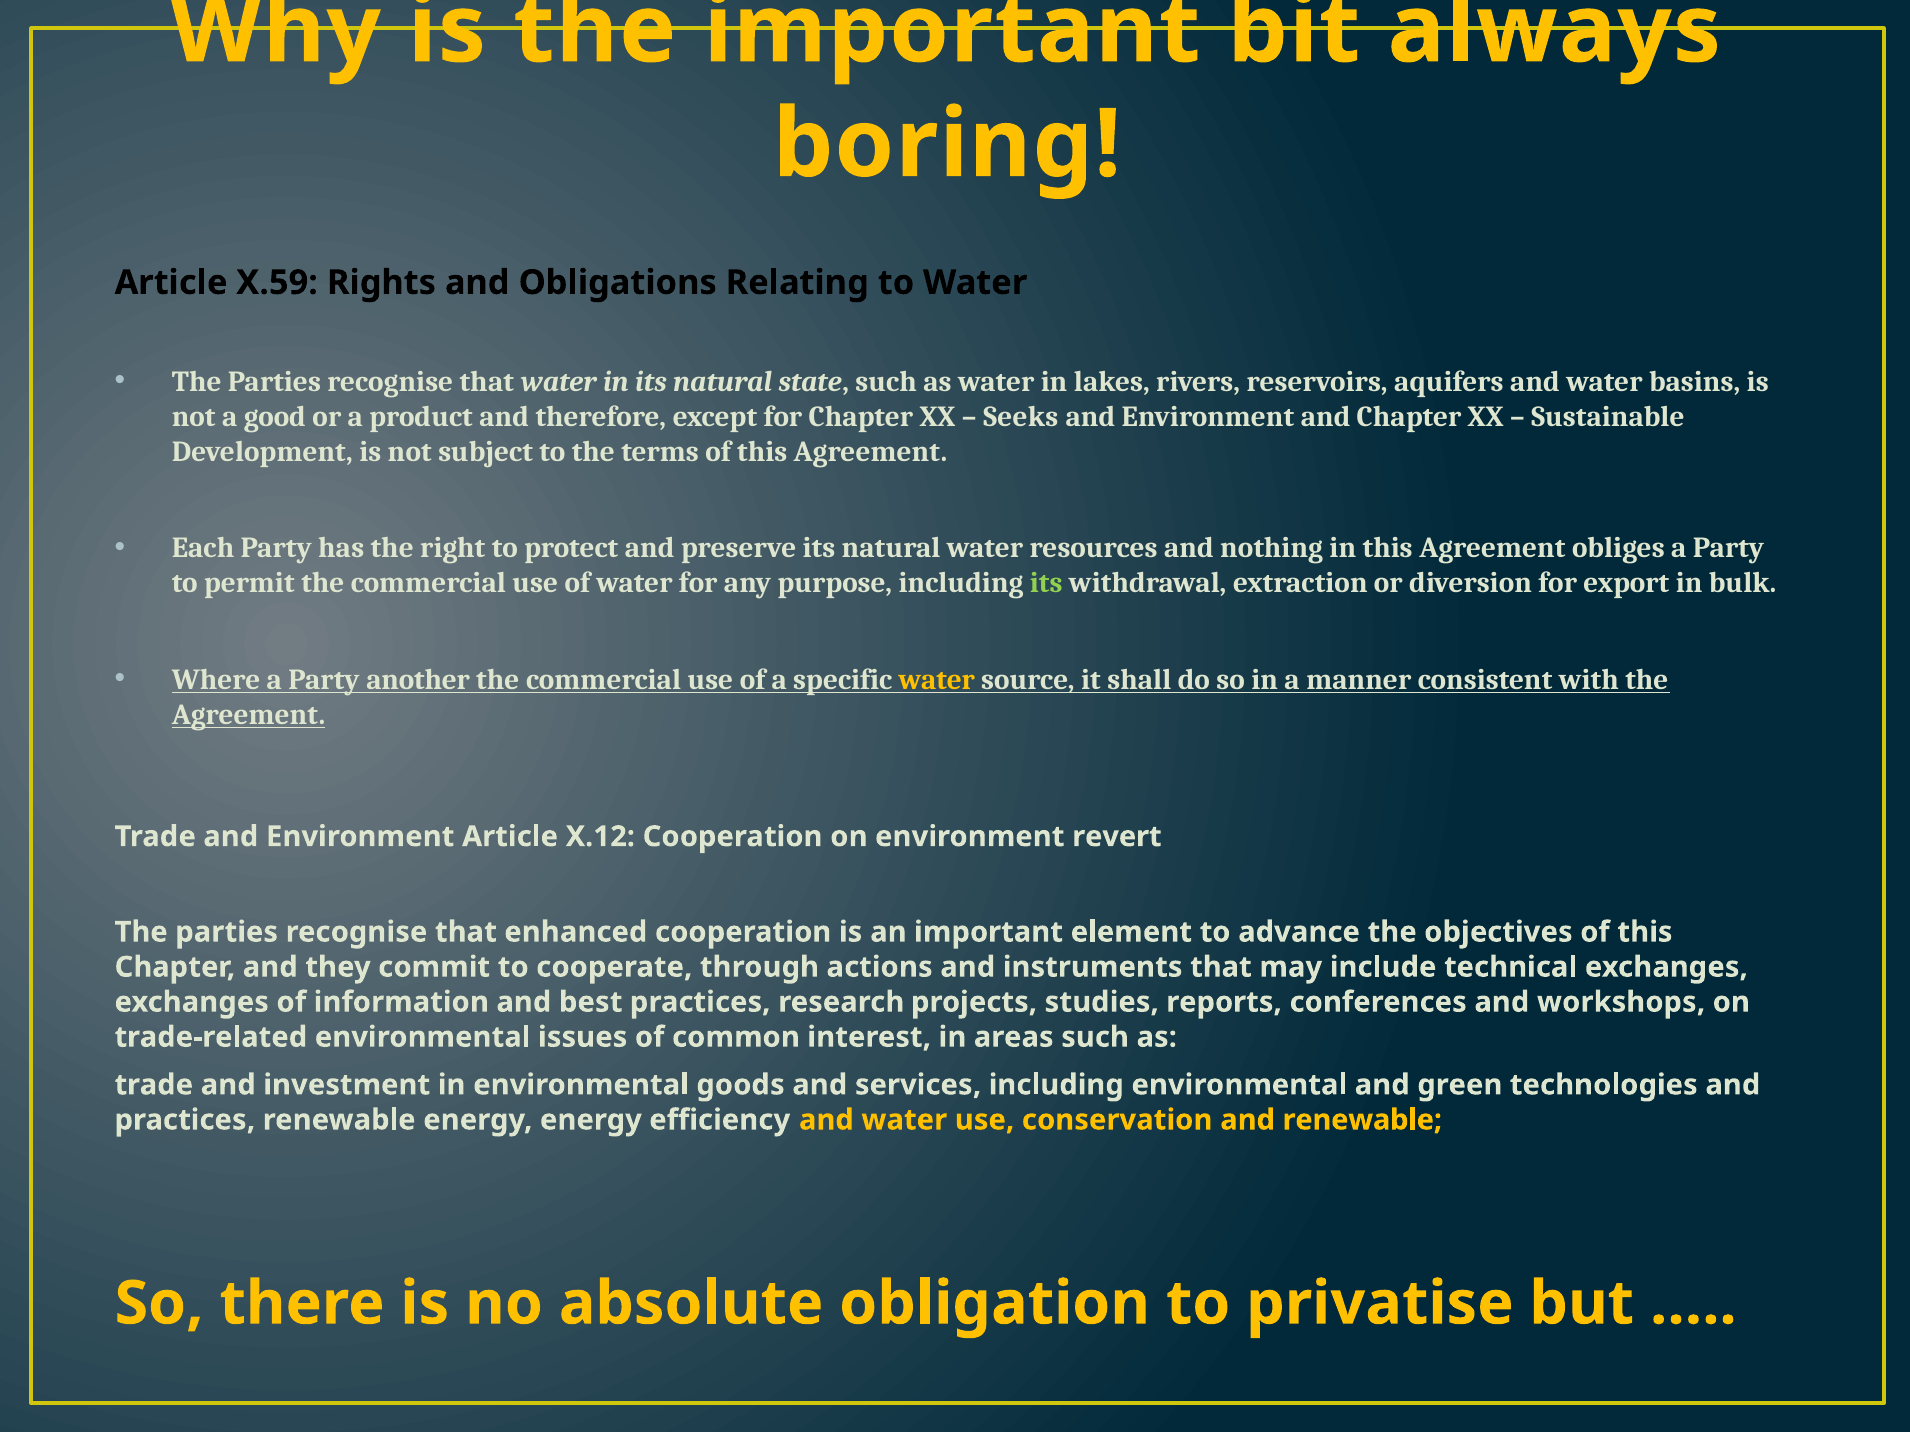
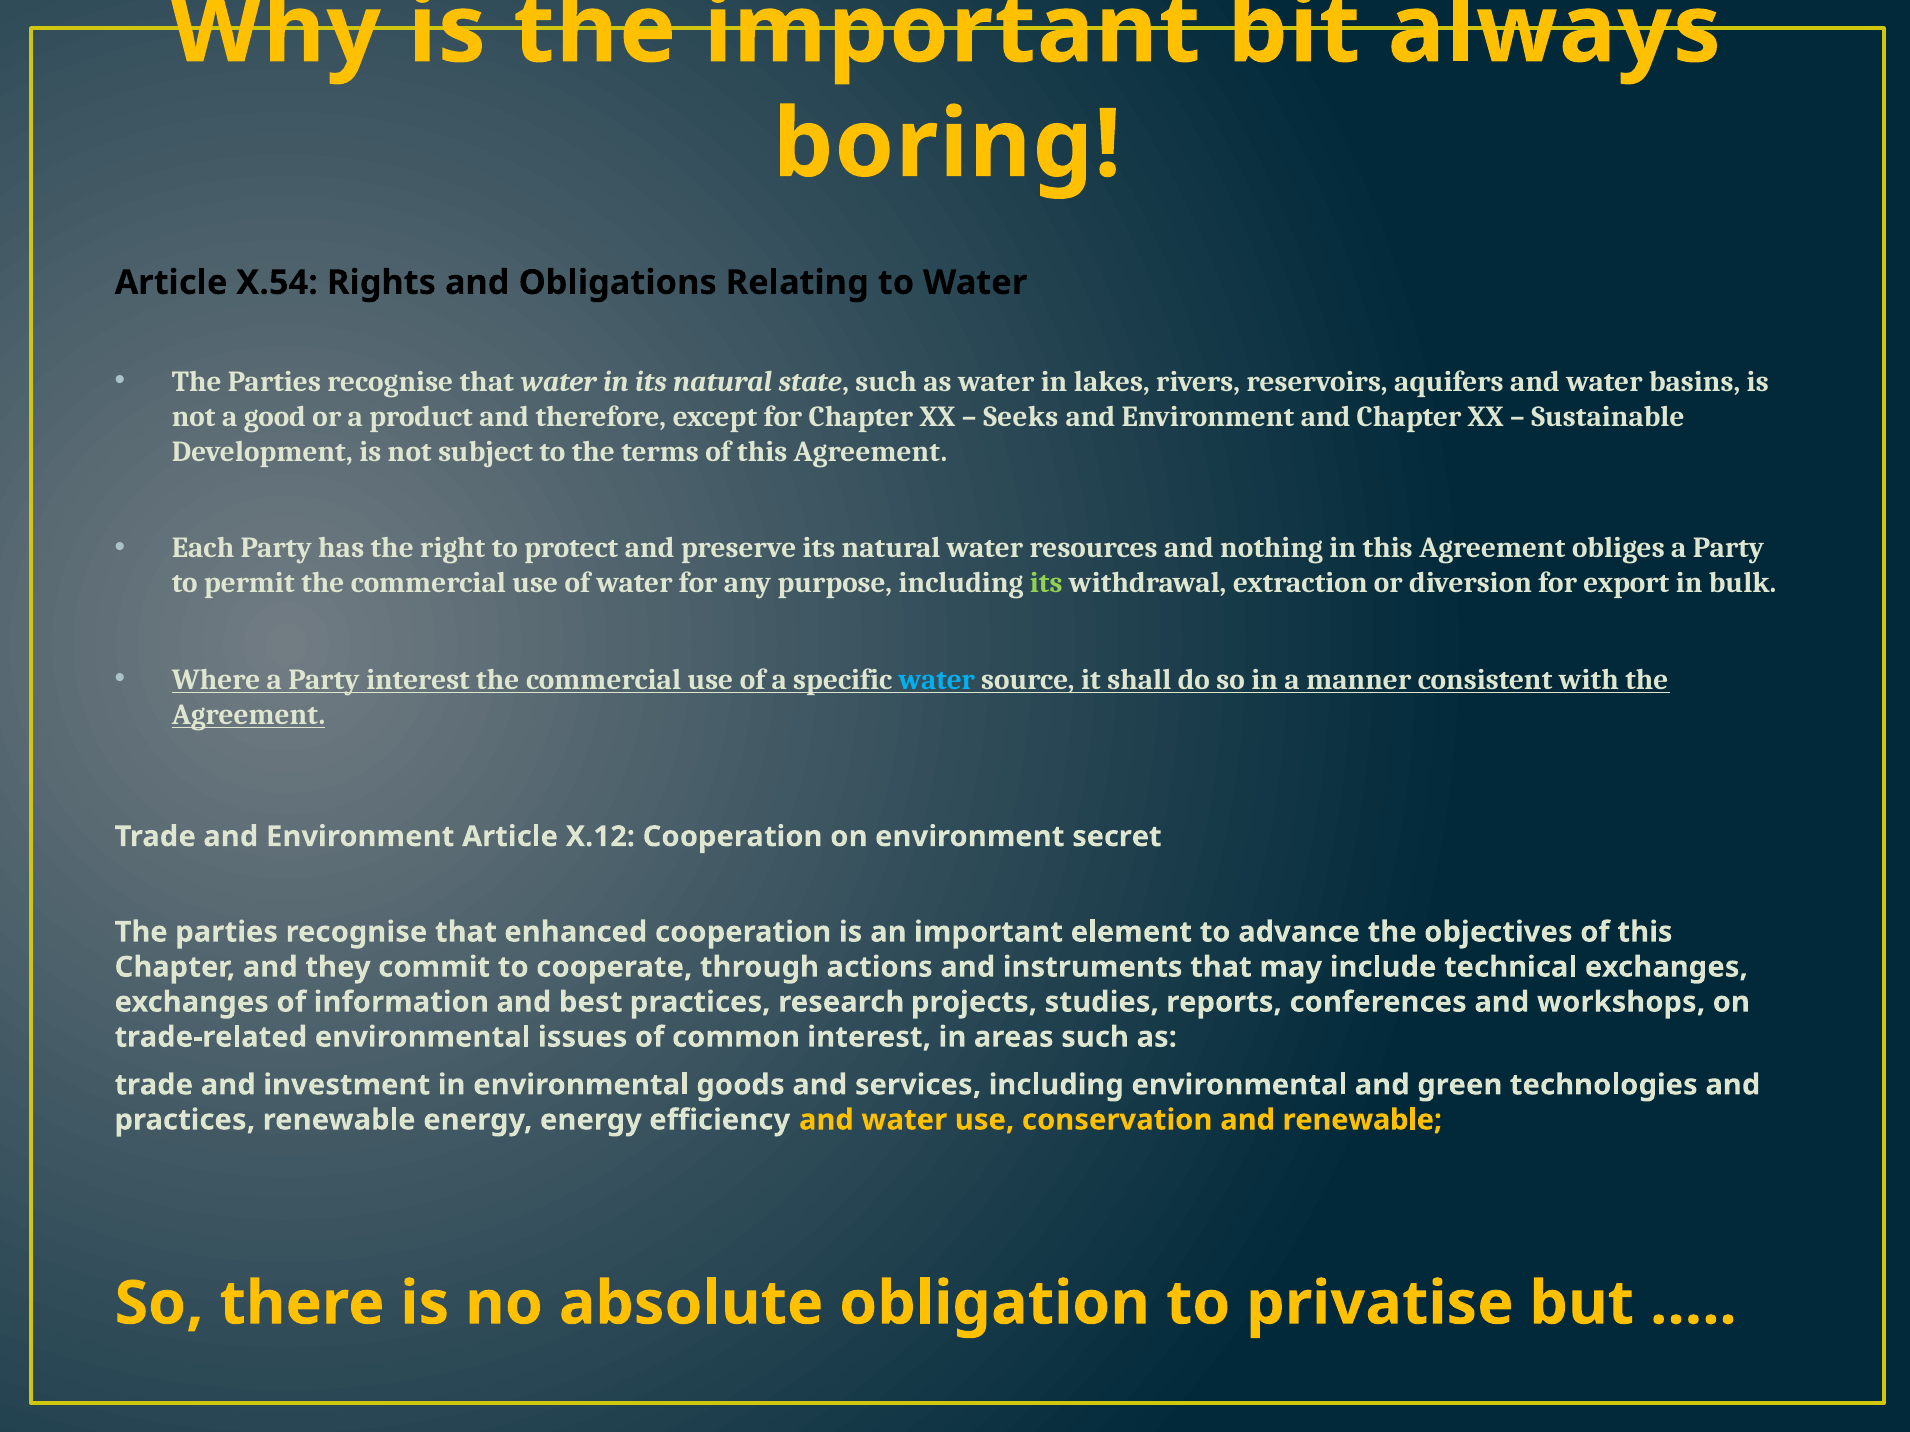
X.59: X.59 -> X.54
Party another: another -> interest
water at (937, 680) colour: yellow -> light blue
revert: revert -> secret
